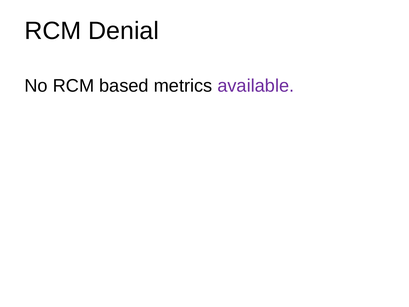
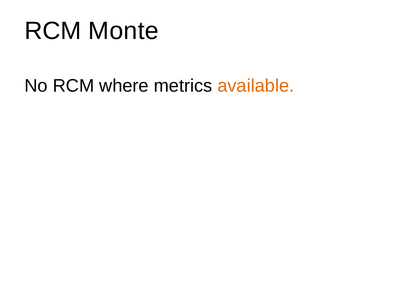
Denial: Denial -> Monte
based: based -> where
available colour: purple -> orange
